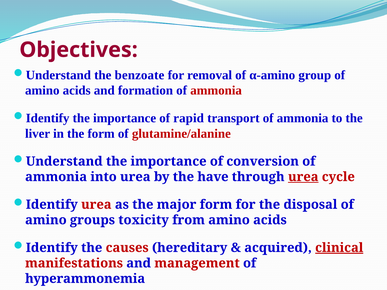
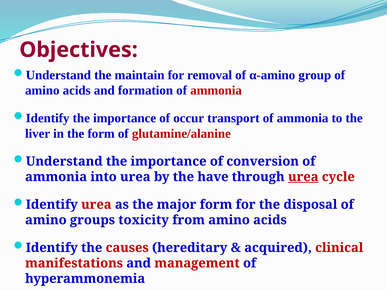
benzoate: benzoate -> maintain
rapid: rapid -> occur
clinical underline: present -> none
